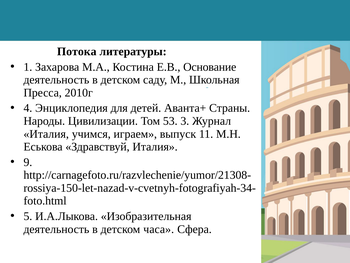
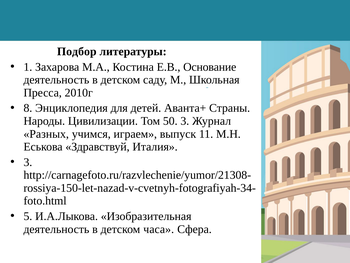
Потока: Потока -> Подбор
4: 4 -> 8
53: 53 -> 50
Италия at (46, 134): Италия -> Разных
9 at (28, 162): 9 -> 3
